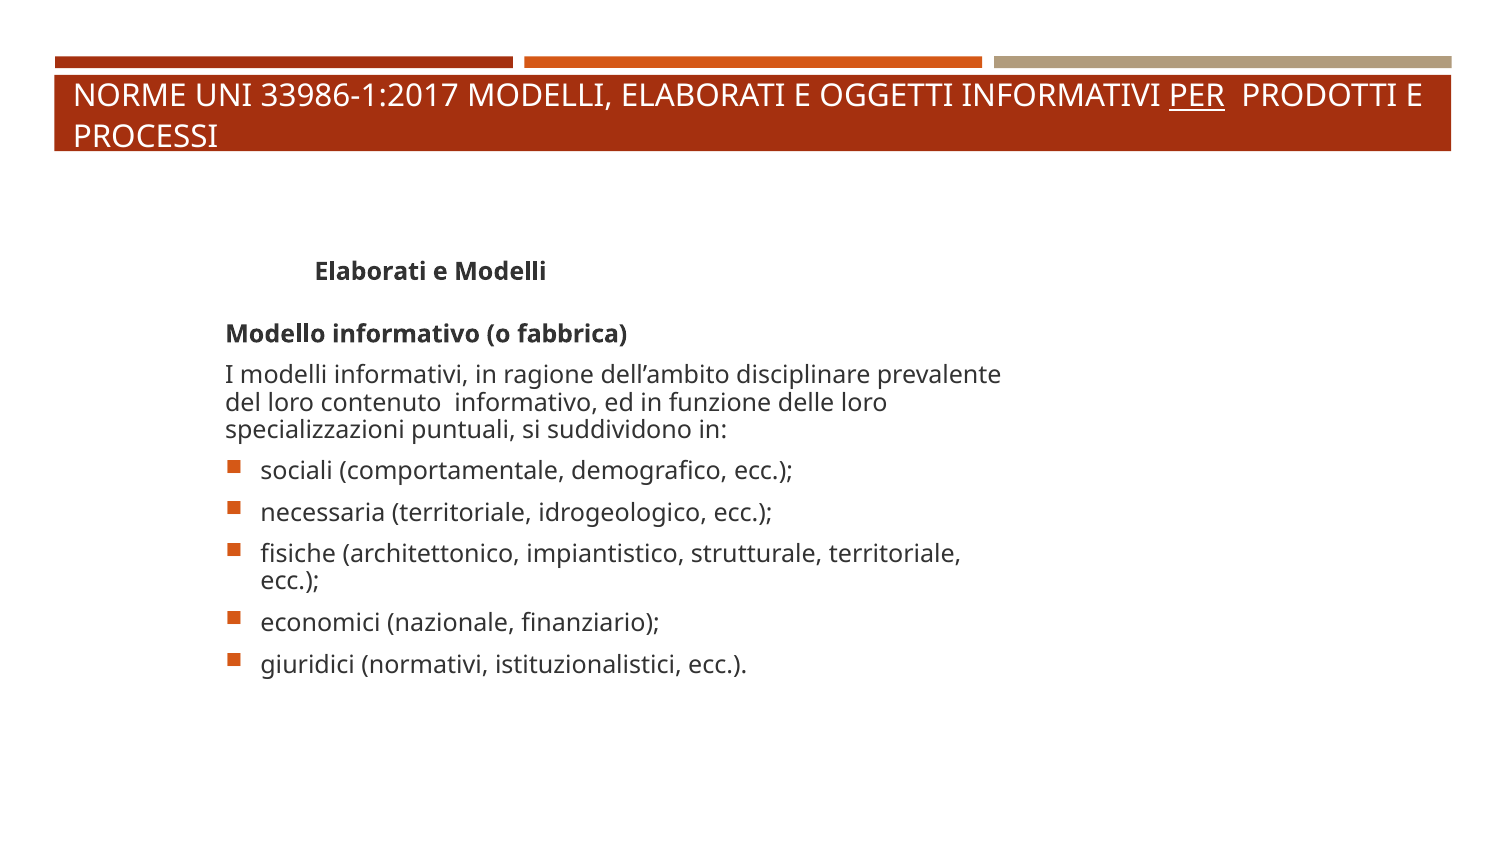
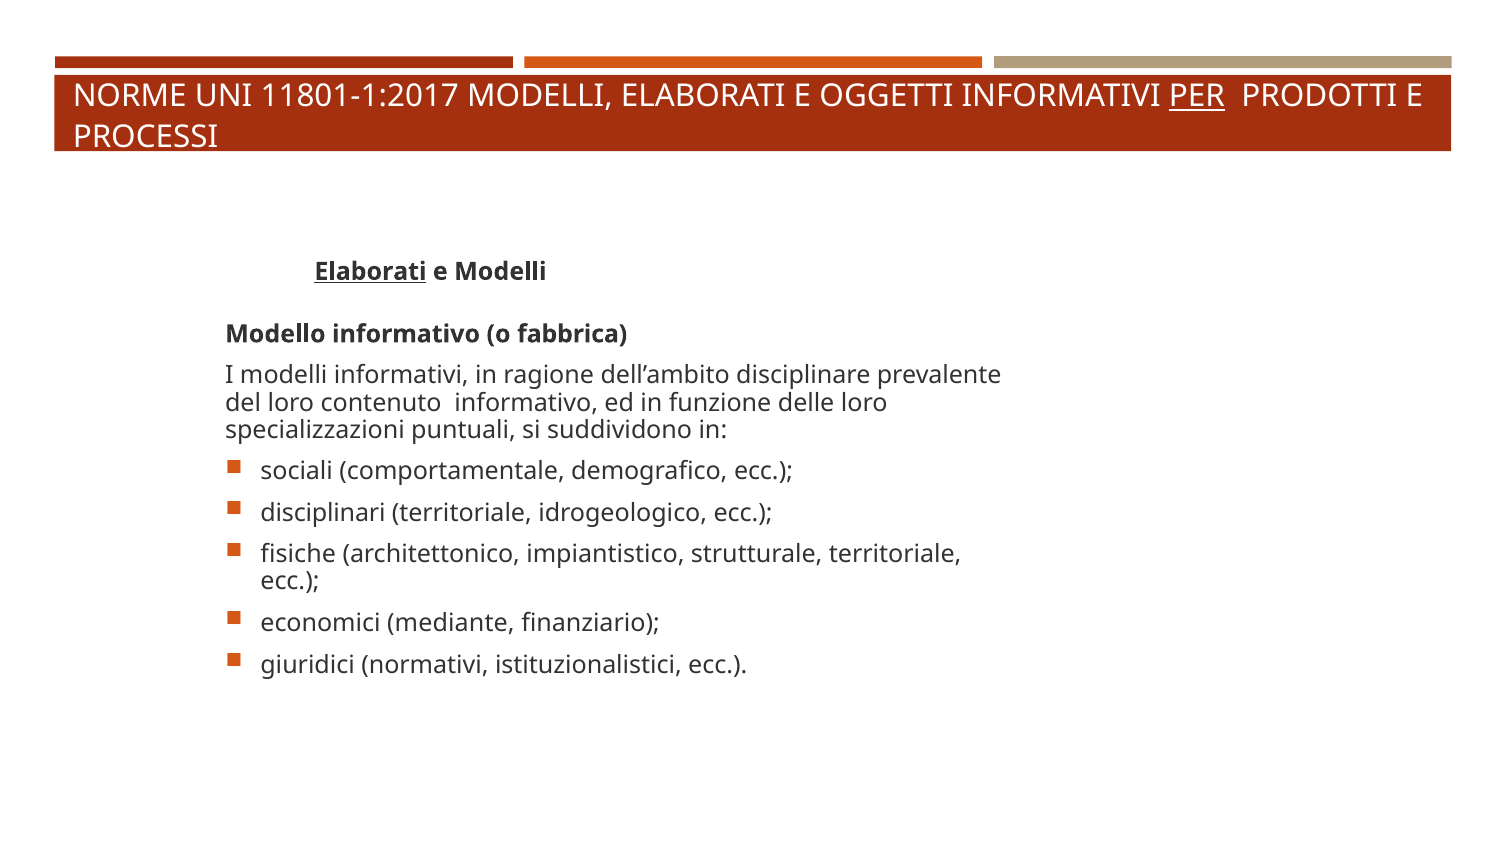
33986-1:2017: 33986-1:2017 -> 11801-1:2017
Elaborati at (370, 271) underline: none -> present
necessaria: necessaria -> disciplinari
nazionale: nazionale -> mediante
